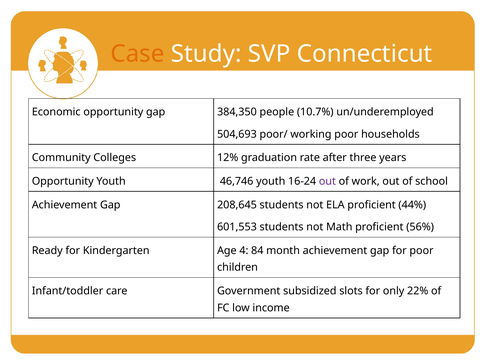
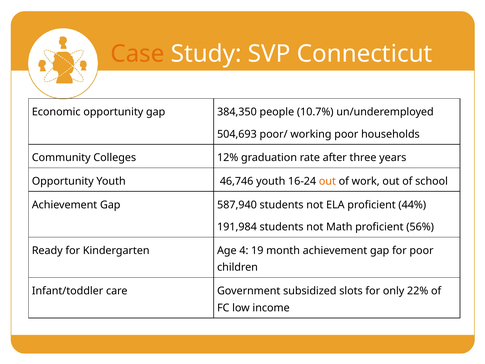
out at (327, 181) colour: purple -> orange
208,645: 208,645 -> 587,940
601,553: 601,553 -> 191,984
84: 84 -> 19
